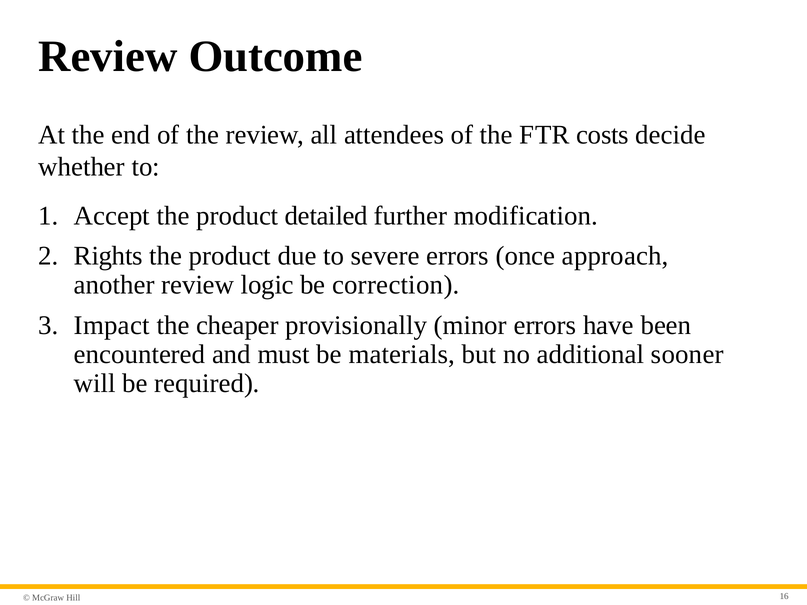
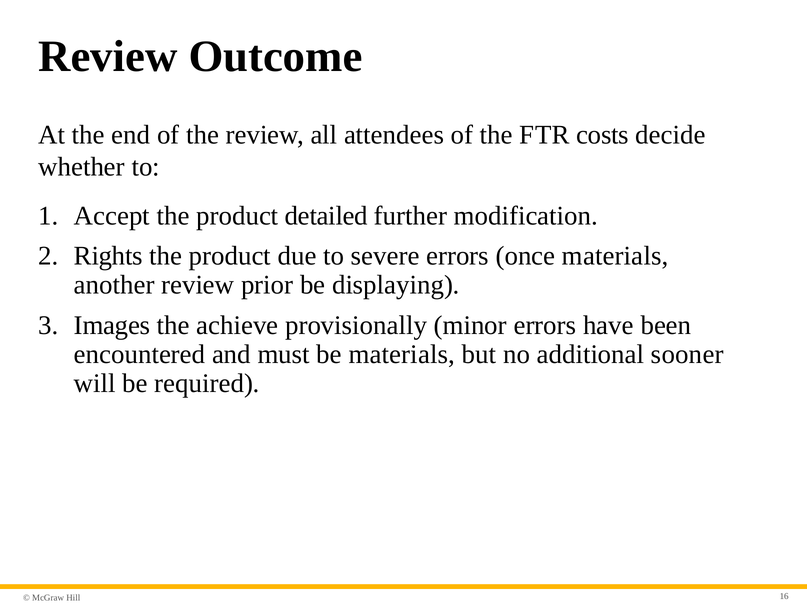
once approach: approach -> materials
logic: logic -> prior
correction: correction -> displaying
Impact: Impact -> Images
cheaper: cheaper -> achieve
